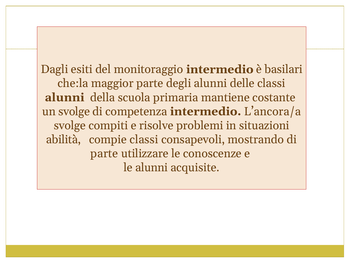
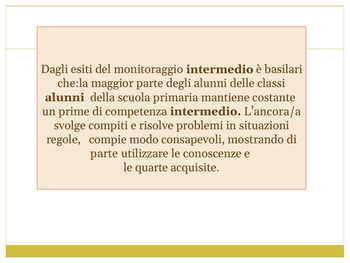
un svolge: svolge -> prime
abilità: abilità -> regole
compie classi: classi -> modo
le alunni: alunni -> quarte
